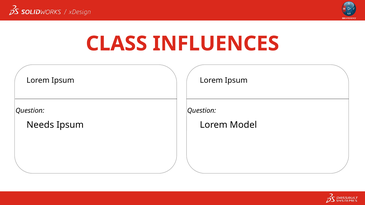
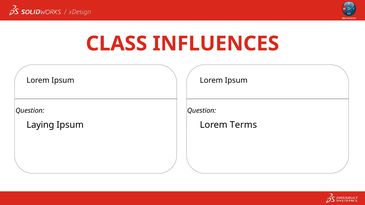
Needs: Needs -> Laying
Model: Model -> Terms
